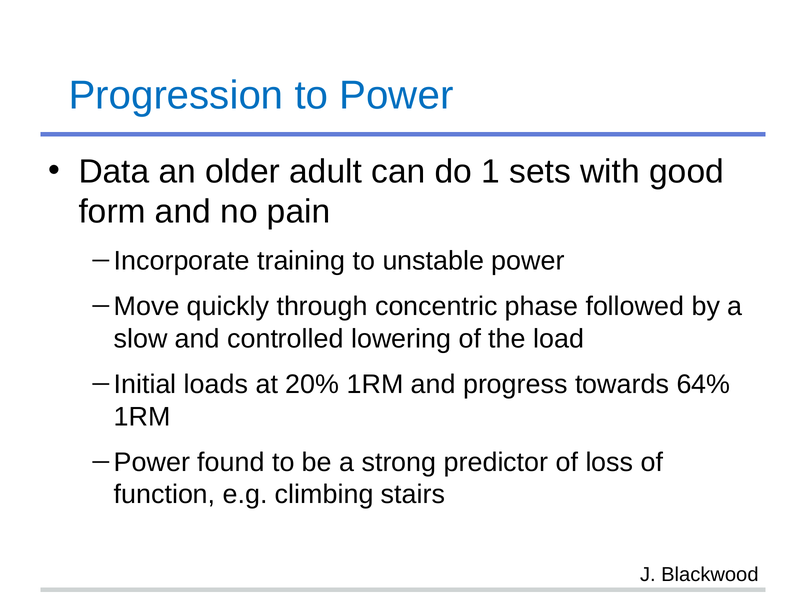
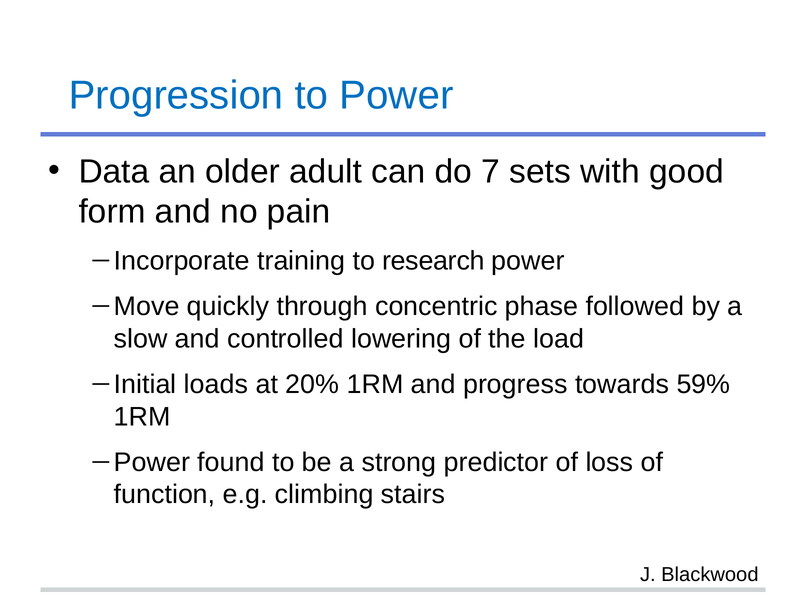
1: 1 -> 7
unstable: unstable -> research
64%: 64% -> 59%
